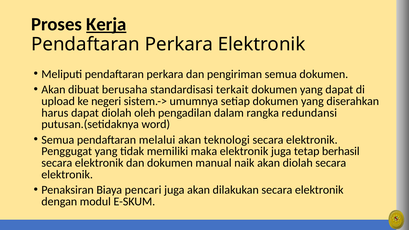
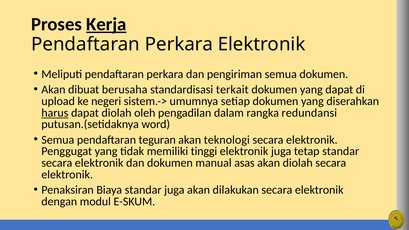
harus underline: none -> present
melalui: melalui -> teguran
maka: maka -> tinggi
tetap berhasil: berhasil -> standar
naik: naik -> asas
Biaya pencari: pencari -> standar
